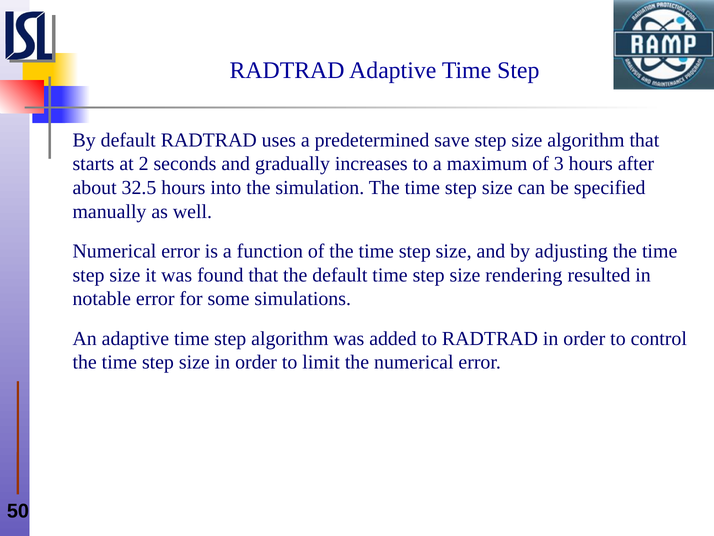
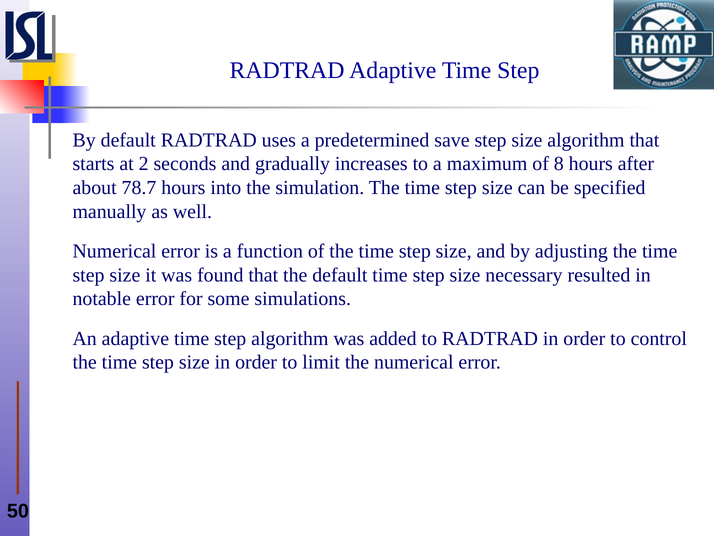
3: 3 -> 8
32.5: 32.5 -> 78.7
rendering: rendering -> necessary
